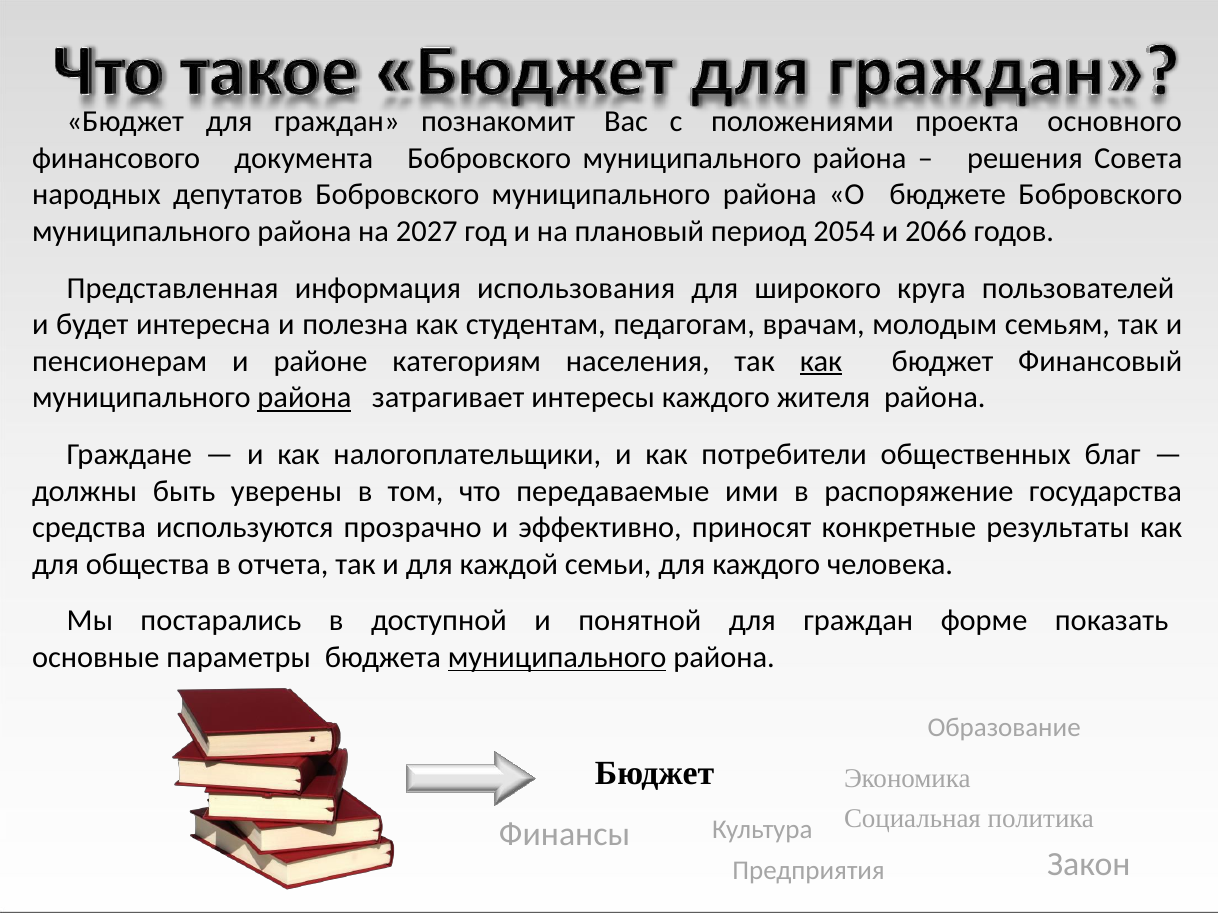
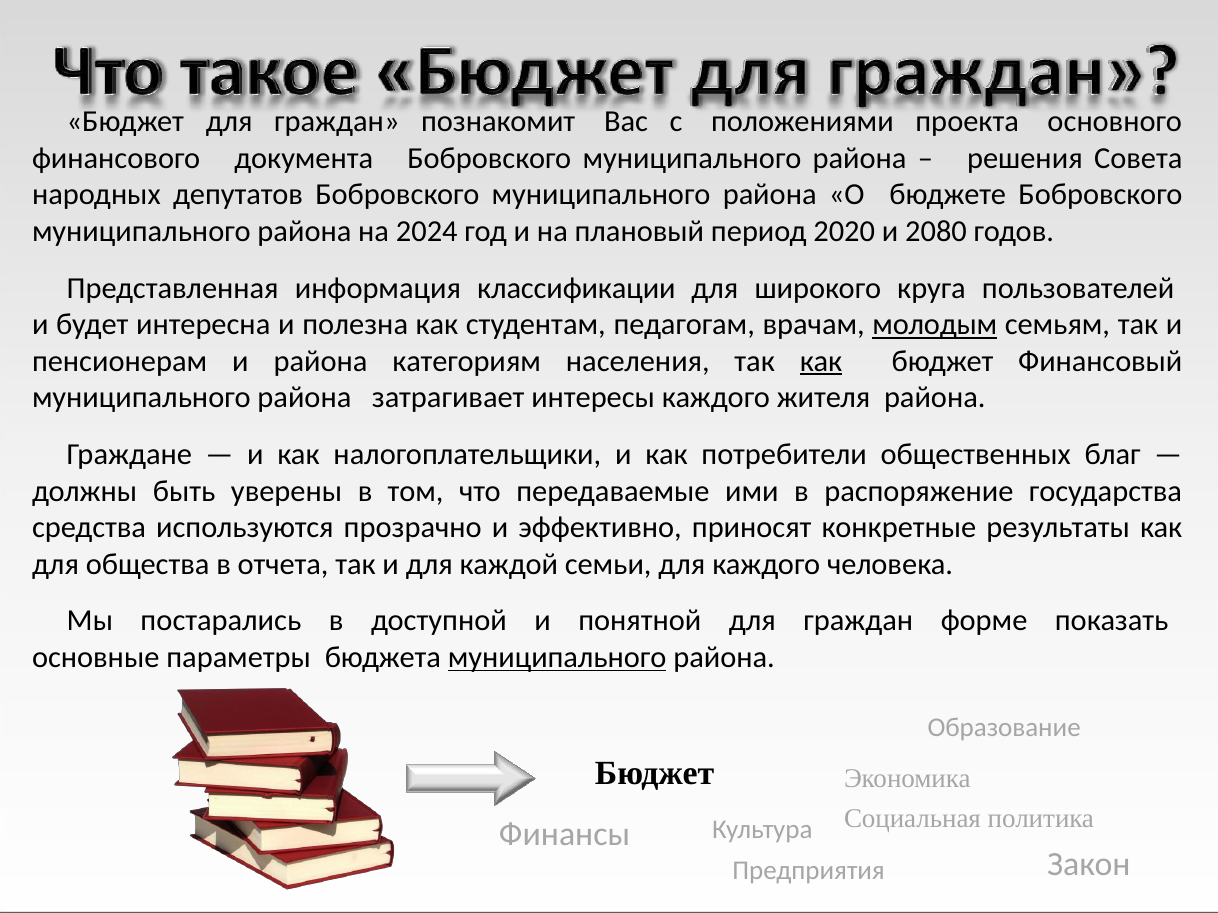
2027: 2027 -> 2024
2054: 2054 -> 2020
2066: 2066 -> 2080
использования: использования -> классификации
молодым underline: none -> present
и районе: районе -> района
района at (304, 398) underline: present -> none
